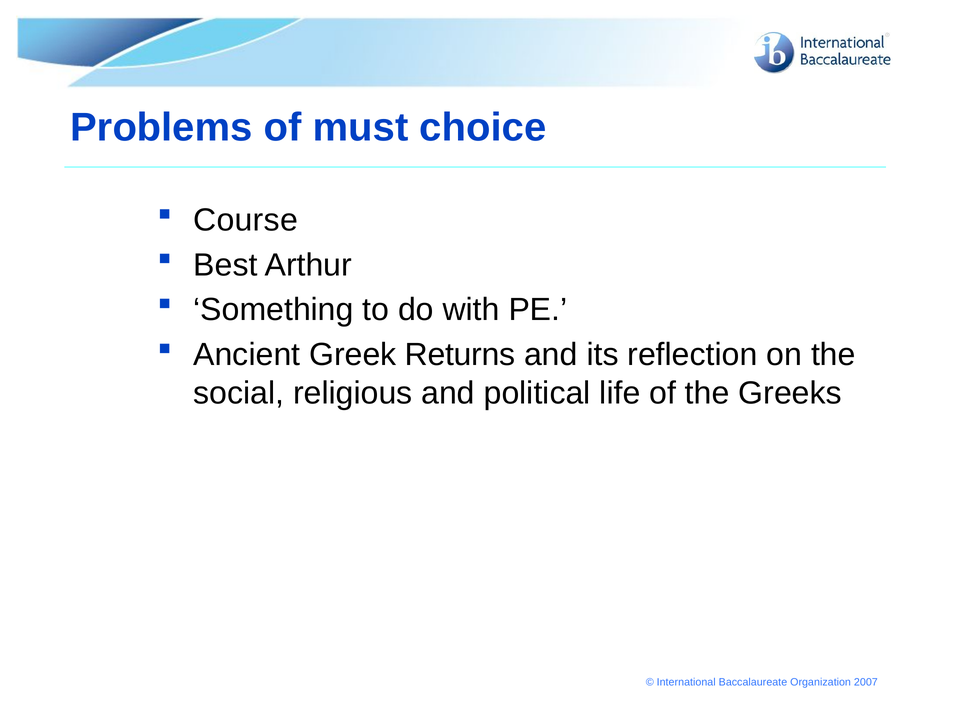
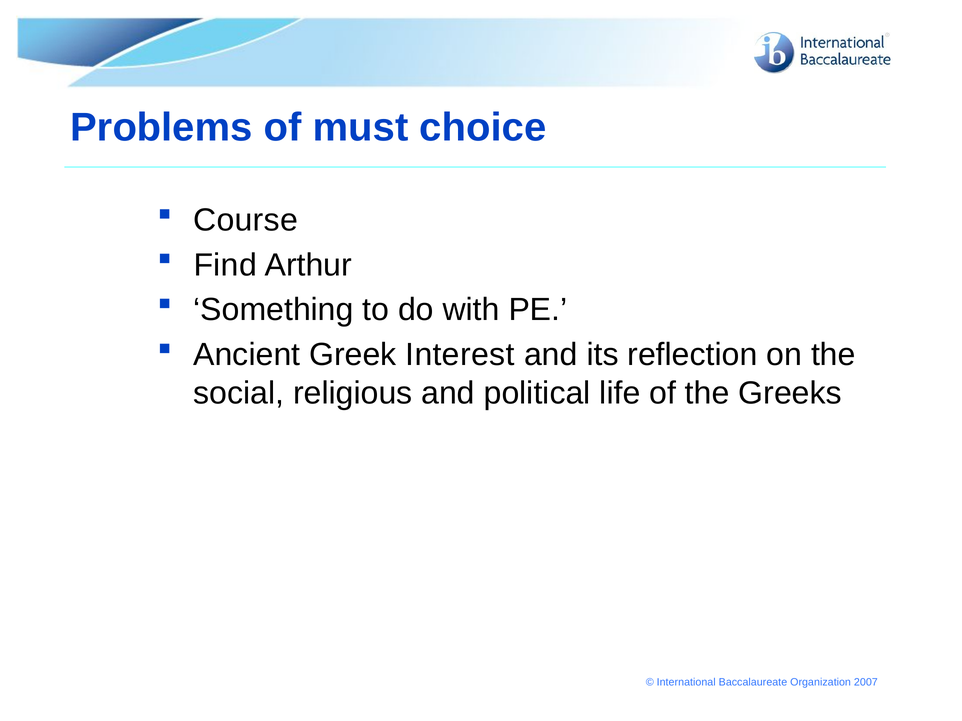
Best: Best -> Find
Returns: Returns -> Interest
